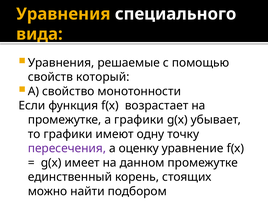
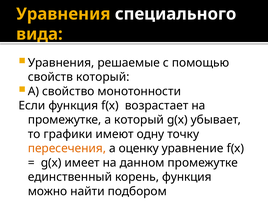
а графики: графики -> который
пересечения colour: purple -> orange
корень стоящих: стоящих -> функция
